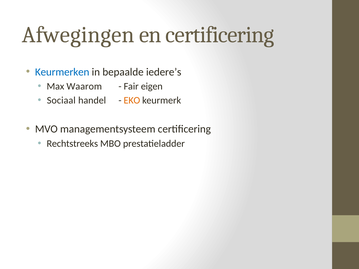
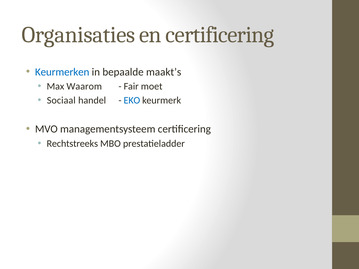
Afwegingen: Afwegingen -> Organisaties
iedere’s: iedere’s -> maakt’s
eigen: eigen -> moet
EKO colour: orange -> blue
